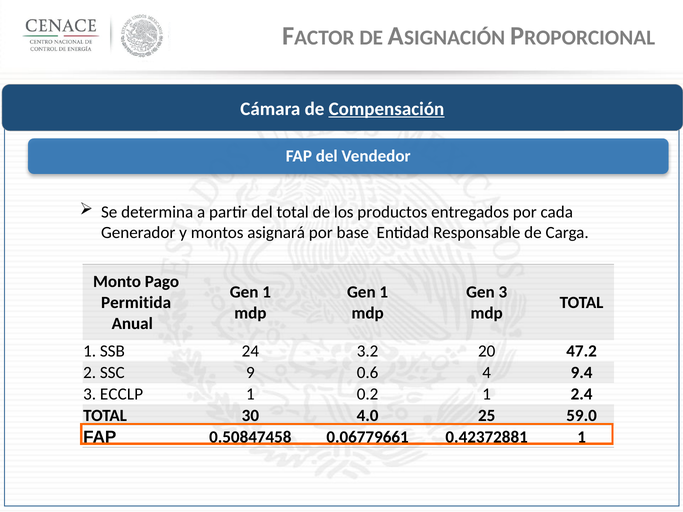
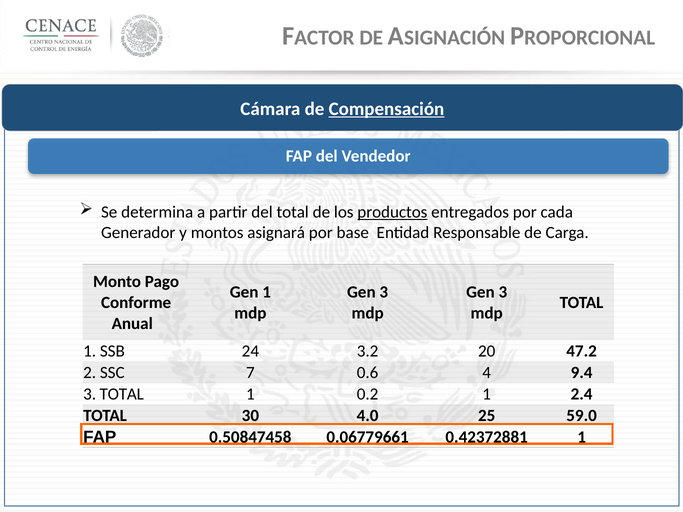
productos underline: none -> present
1 at (384, 292): 1 -> 3
Permitida: Permitida -> Conforme
9: 9 -> 7
3 ECCLP: ECCLP -> TOTAL
